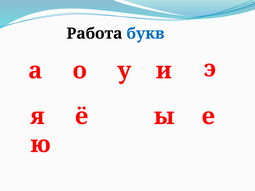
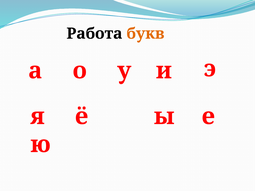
букв colour: blue -> orange
